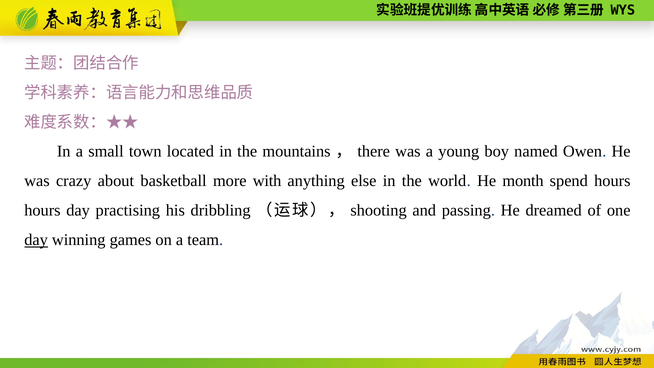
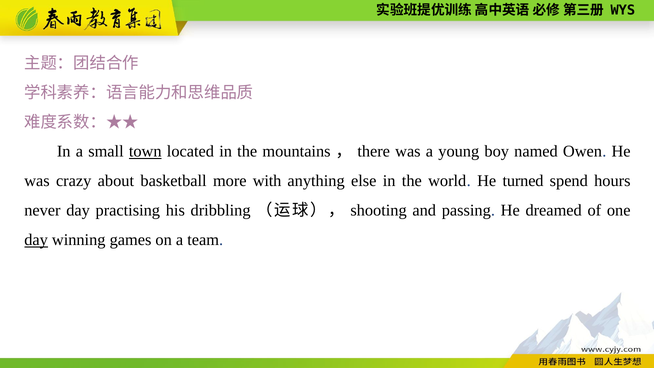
town underline: none -> present
month: month -> turned
hours at (42, 210): hours -> never
